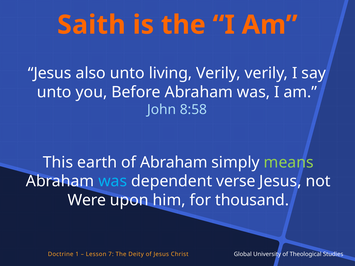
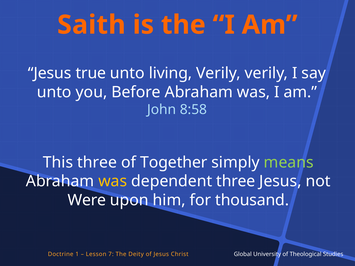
also: also -> true
This earth: earth -> three
of Abraham: Abraham -> Together
was at (113, 181) colour: light blue -> yellow
dependent verse: verse -> three
